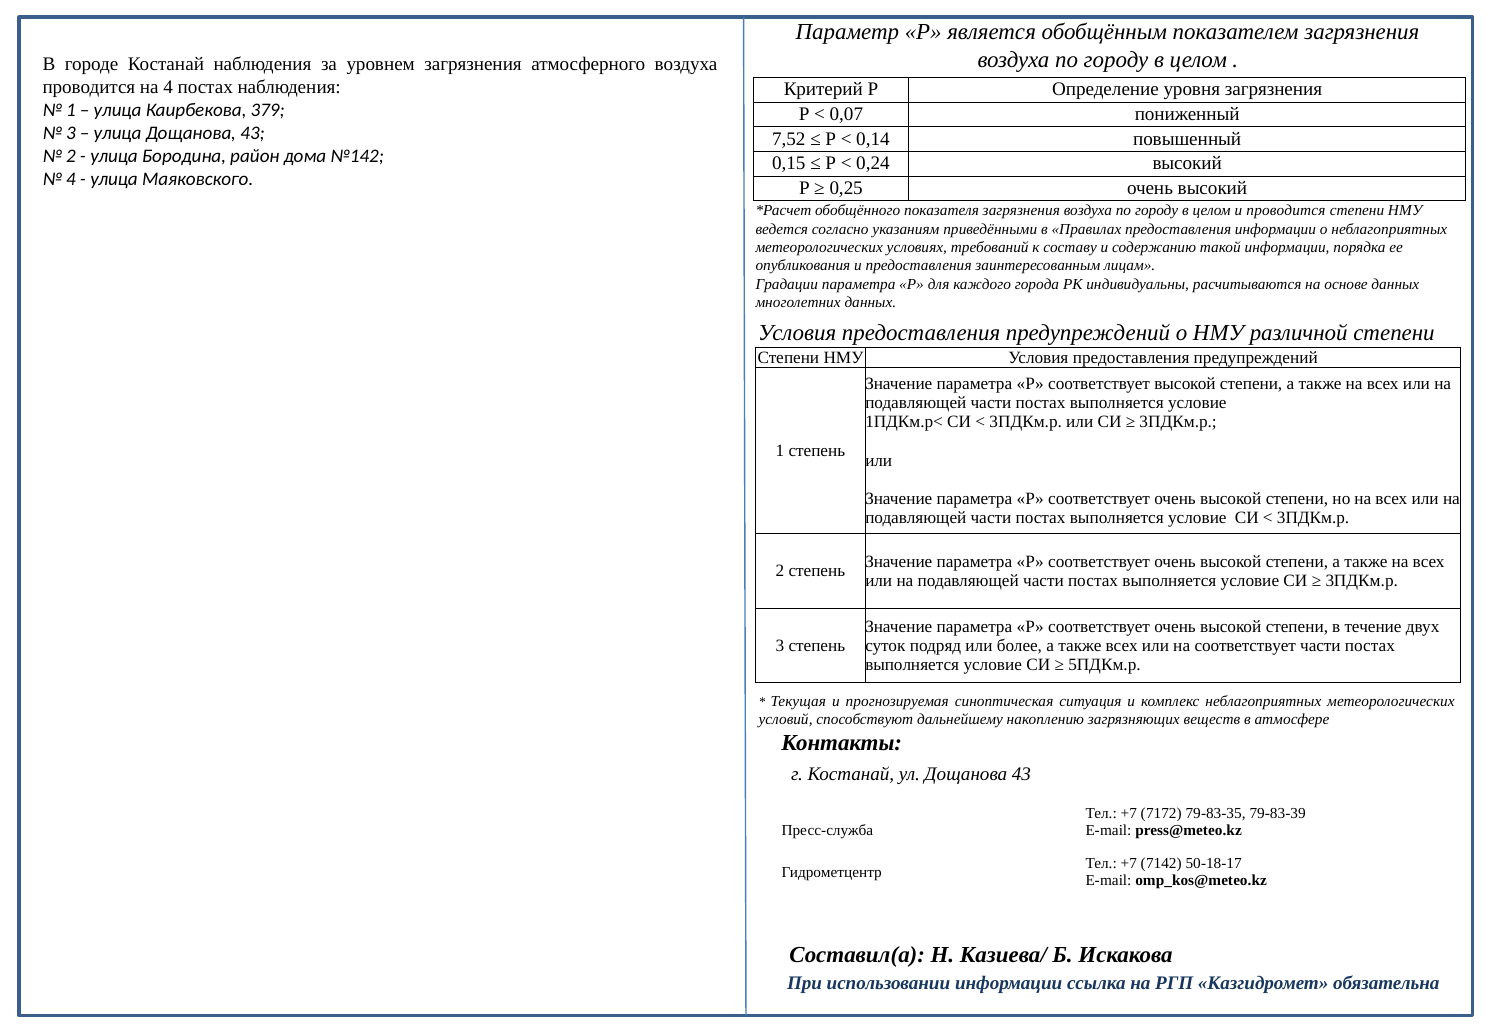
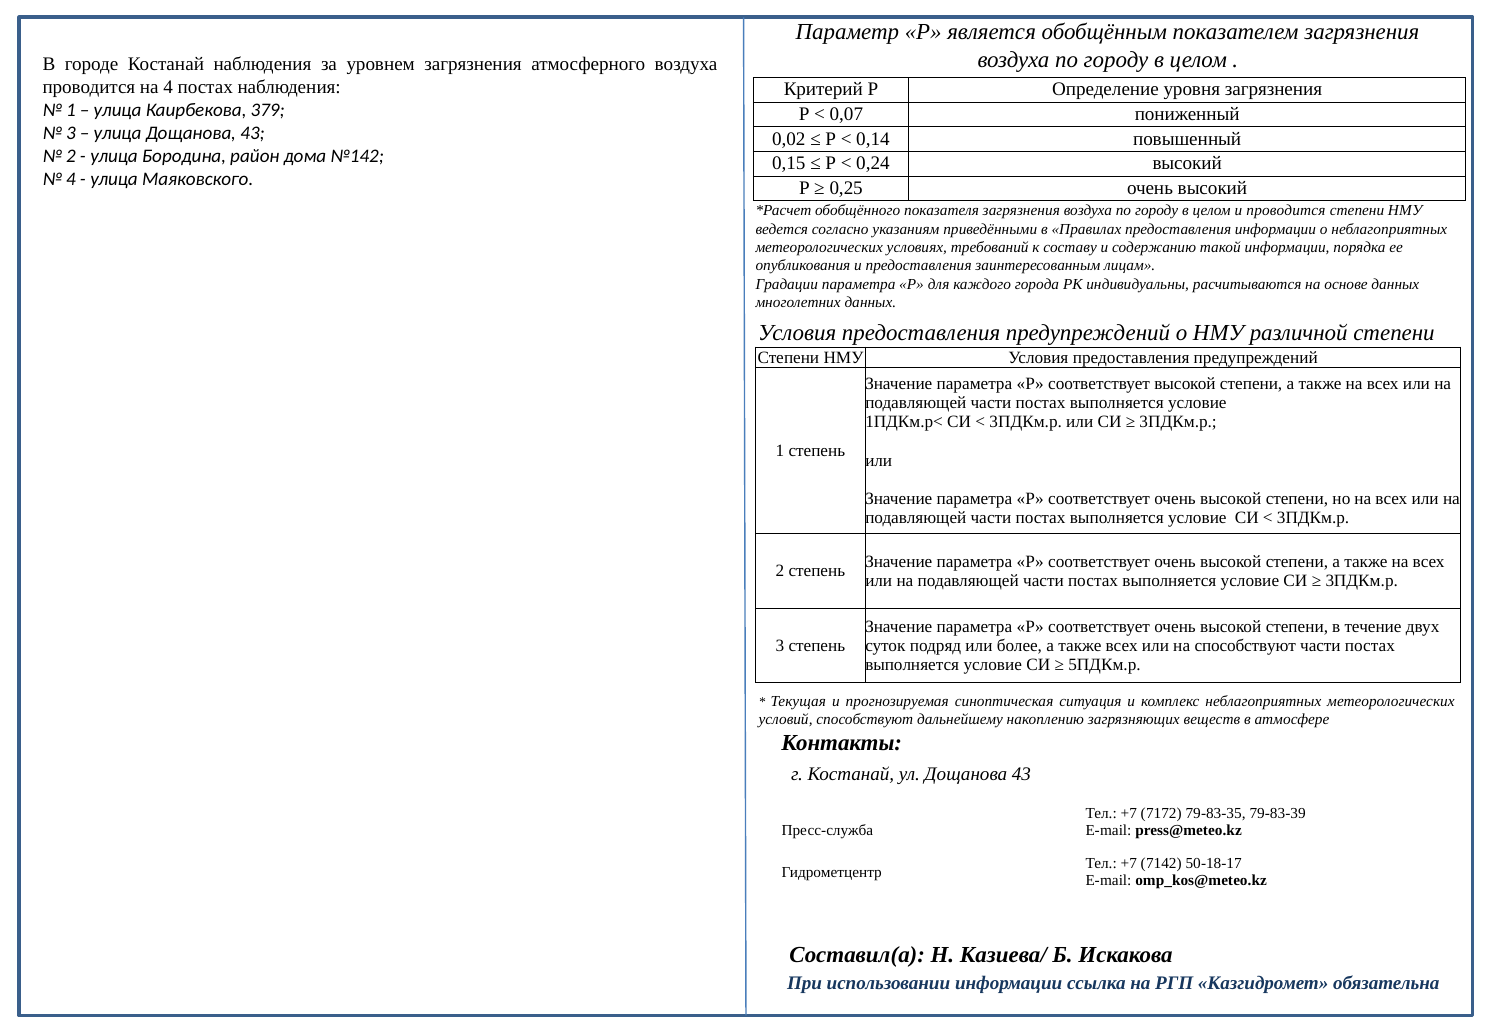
7,52: 7,52 -> 0,02
на соответствует: соответствует -> способствуют
